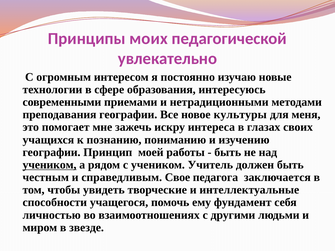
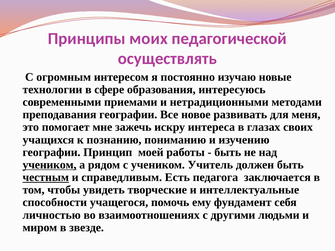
увлекательно: увлекательно -> осуществлять
культуры: культуры -> развивать
честным underline: none -> present
Свое: Свое -> Есть
